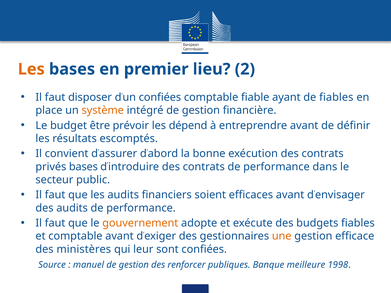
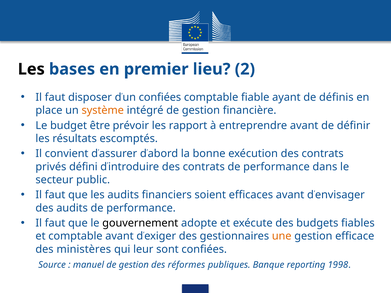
Les at (31, 69) colour: orange -> black
de fiables: fiables -> définis
dépend: dépend -> rapport
privés bases: bases -> défini
gouvernement colour: orange -> black
renforcer: renforcer -> réformes
meilleure: meilleure -> reporting
